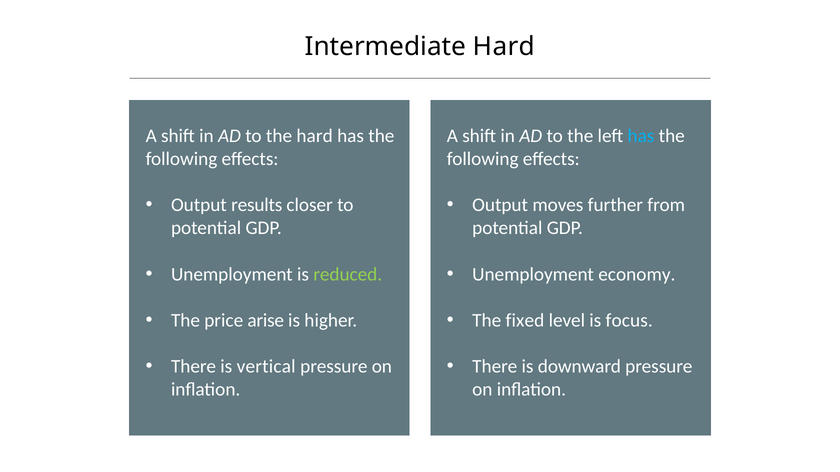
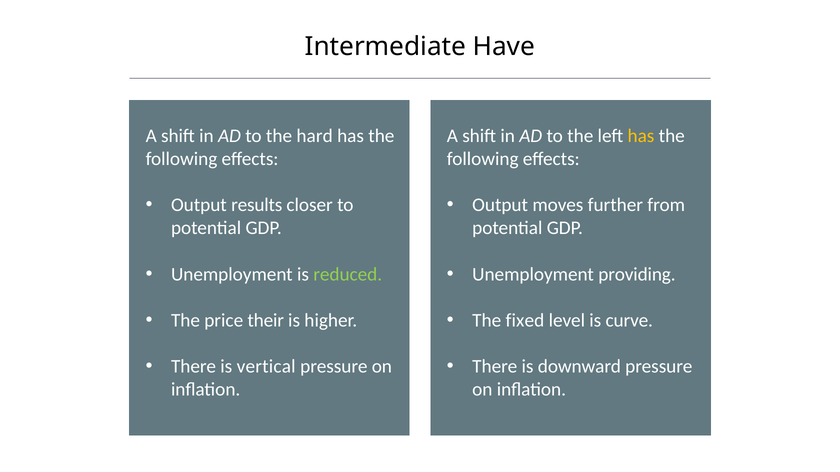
Intermediate Hard: Hard -> Have
has at (641, 136) colour: light blue -> yellow
economy: economy -> providing
arise: arise -> their
focus: focus -> curve
